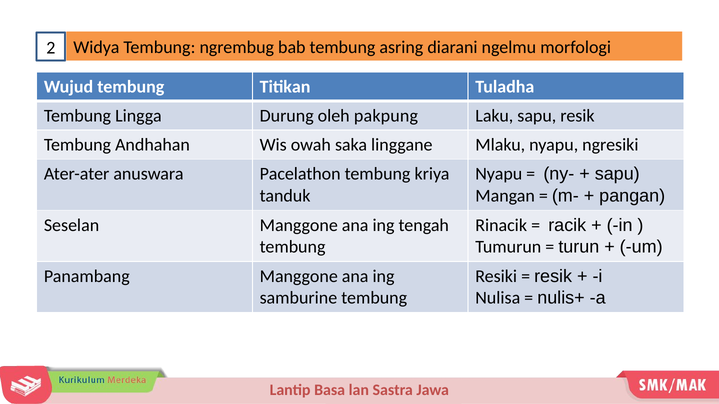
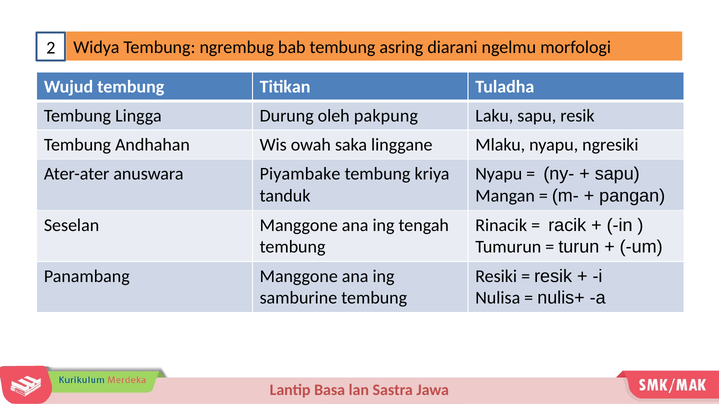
Pacelathon: Pacelathon -> Piyambake
